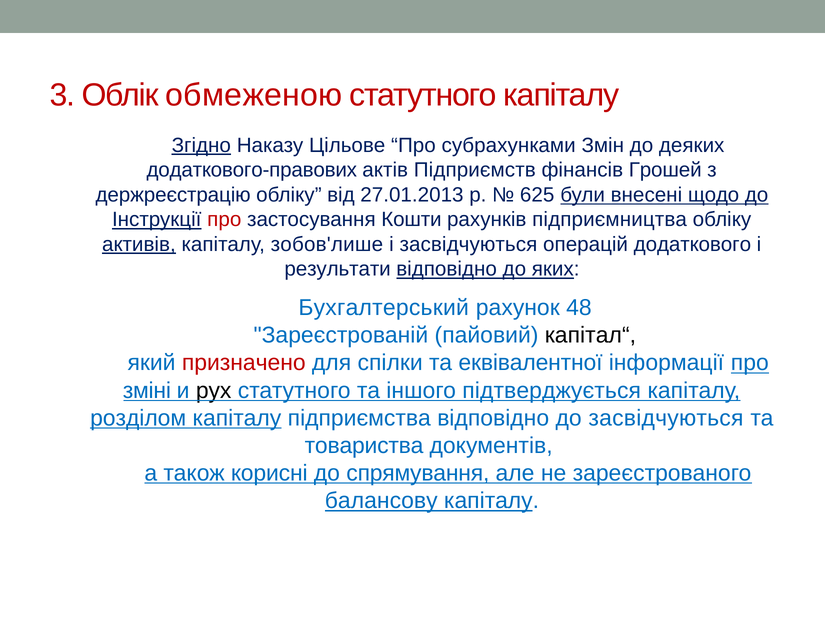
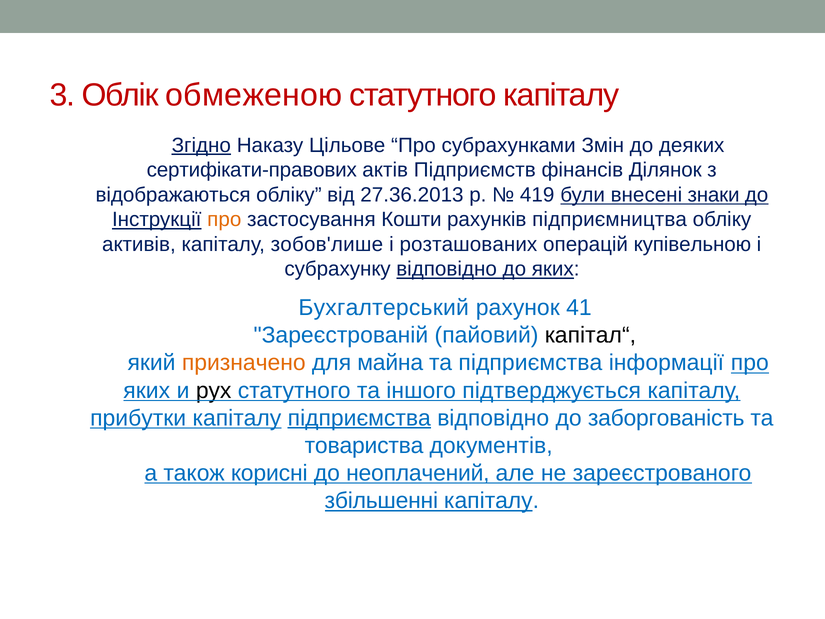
додаткового-правових: додаткового-правових -> сертифікати-правових
Грошей: Грошей -> Ділянок
держреєстрацію: держреєстрацію -> відображаються
27.01.2013: 27.01.2013 -> 27.36.2013
625: 625 -> 419
щодо: щодо -> знаки
про at (224, 220) colour: red -> orange
активів underline: present -> none
і засвідчуються: засвідчуються -> розташованих
додаткового: додаткового -> купівельною
результати: результати -> субрахунку
48: 48 -> 41
призначено colour: red -> orange
спілки: спілки -> майна
та еквівалентної: еквівалентної -> підприємства
зміні at (147, 390): зміні -> яких
розділом: розділом -> прибутки
підприємства at (359, 418) underline: none -> present
до засвідчуються: засвідчуються -> заборгованість
спрямування: спрямування -> неоплачений
балансову: балансову -> збільшенні
